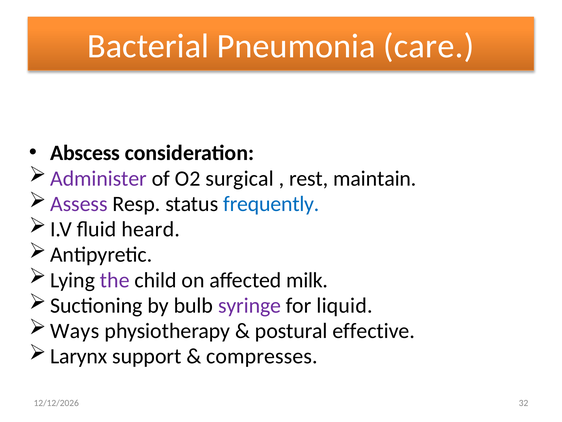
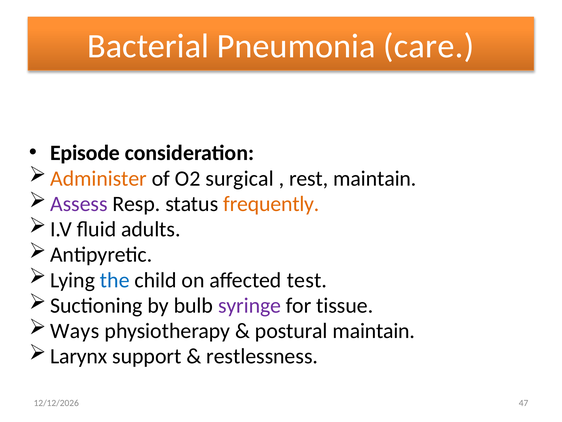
Abscess: Abscess -> Episode
Administer colour: purple -> orange
frequently colour: blue -> orange
heard: heard -> adults
the colour: purple -> blue
milk: milk -> test
liquid: liquid -> tissue
postural effective: effective -> maintain
compresses: compresses -> restlessness
32: 32 -> 47
